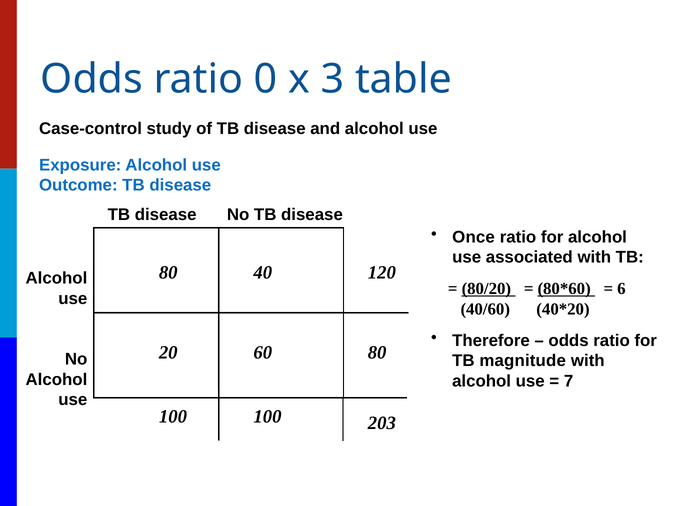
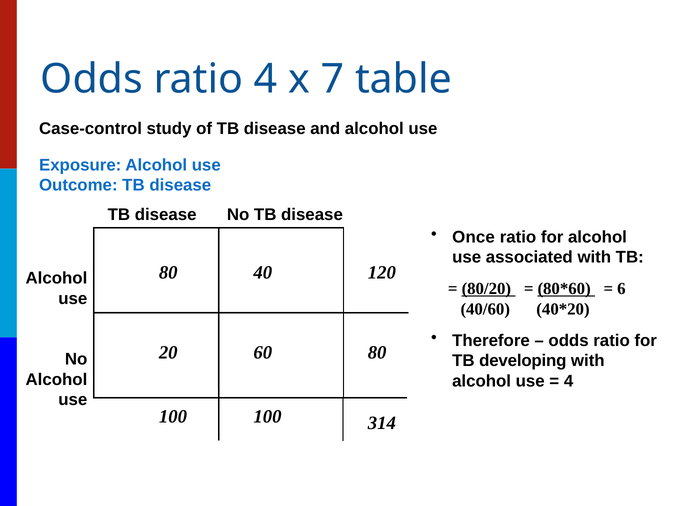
ratio 0: 0 -> 4
3: 3 -> 7
magnitude: magnitude -> developing
7 at (569, 381): 7 -> 4
203: 203 -> 314
